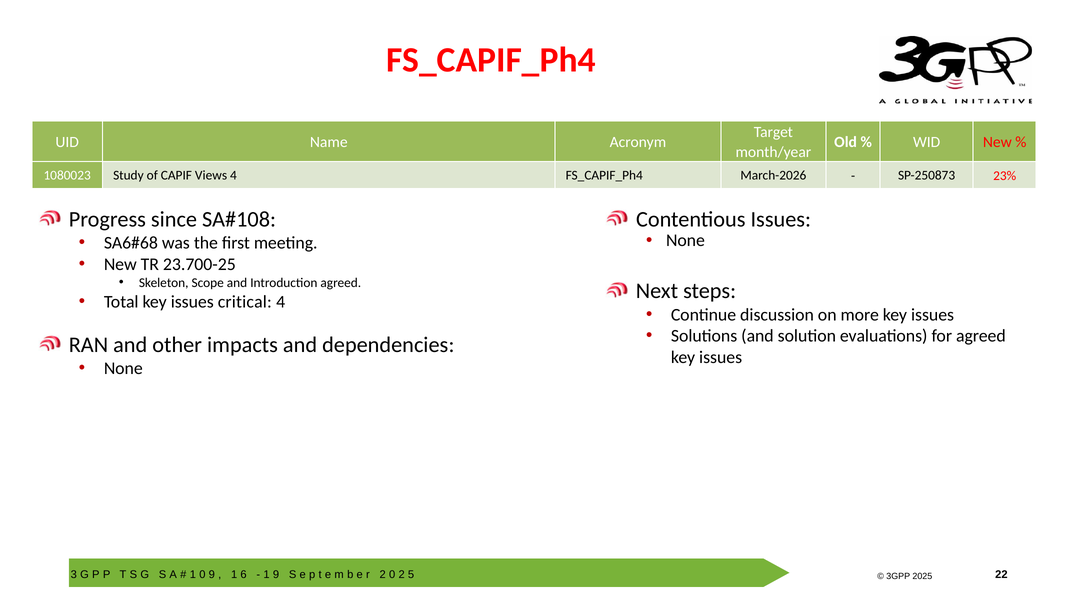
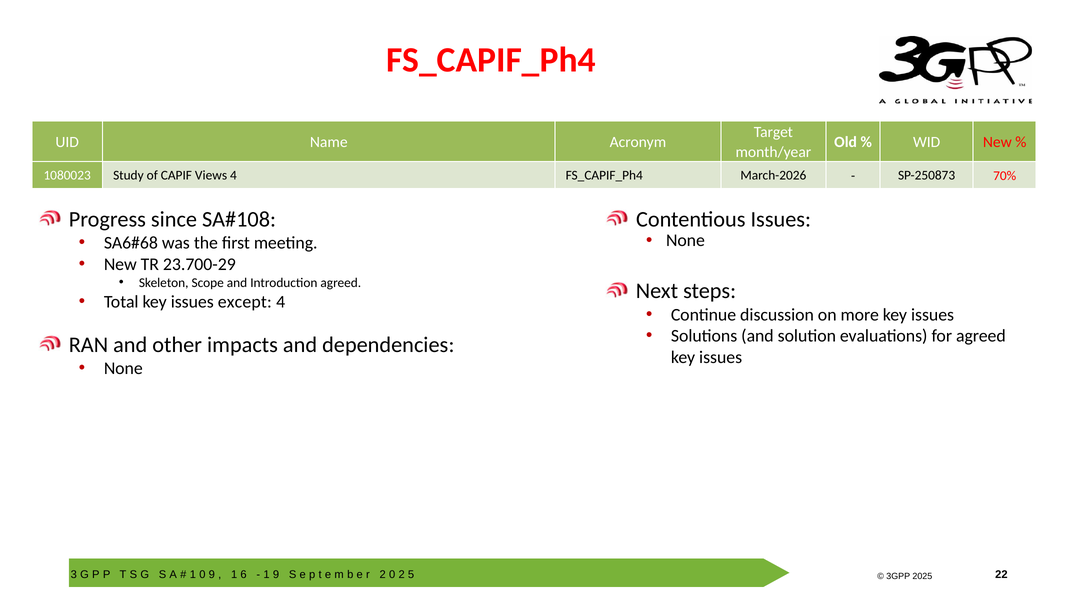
23%: 23% -> 70%
23.700-25: 23.700-25 -> 23.700-29
critical: critical -> except
